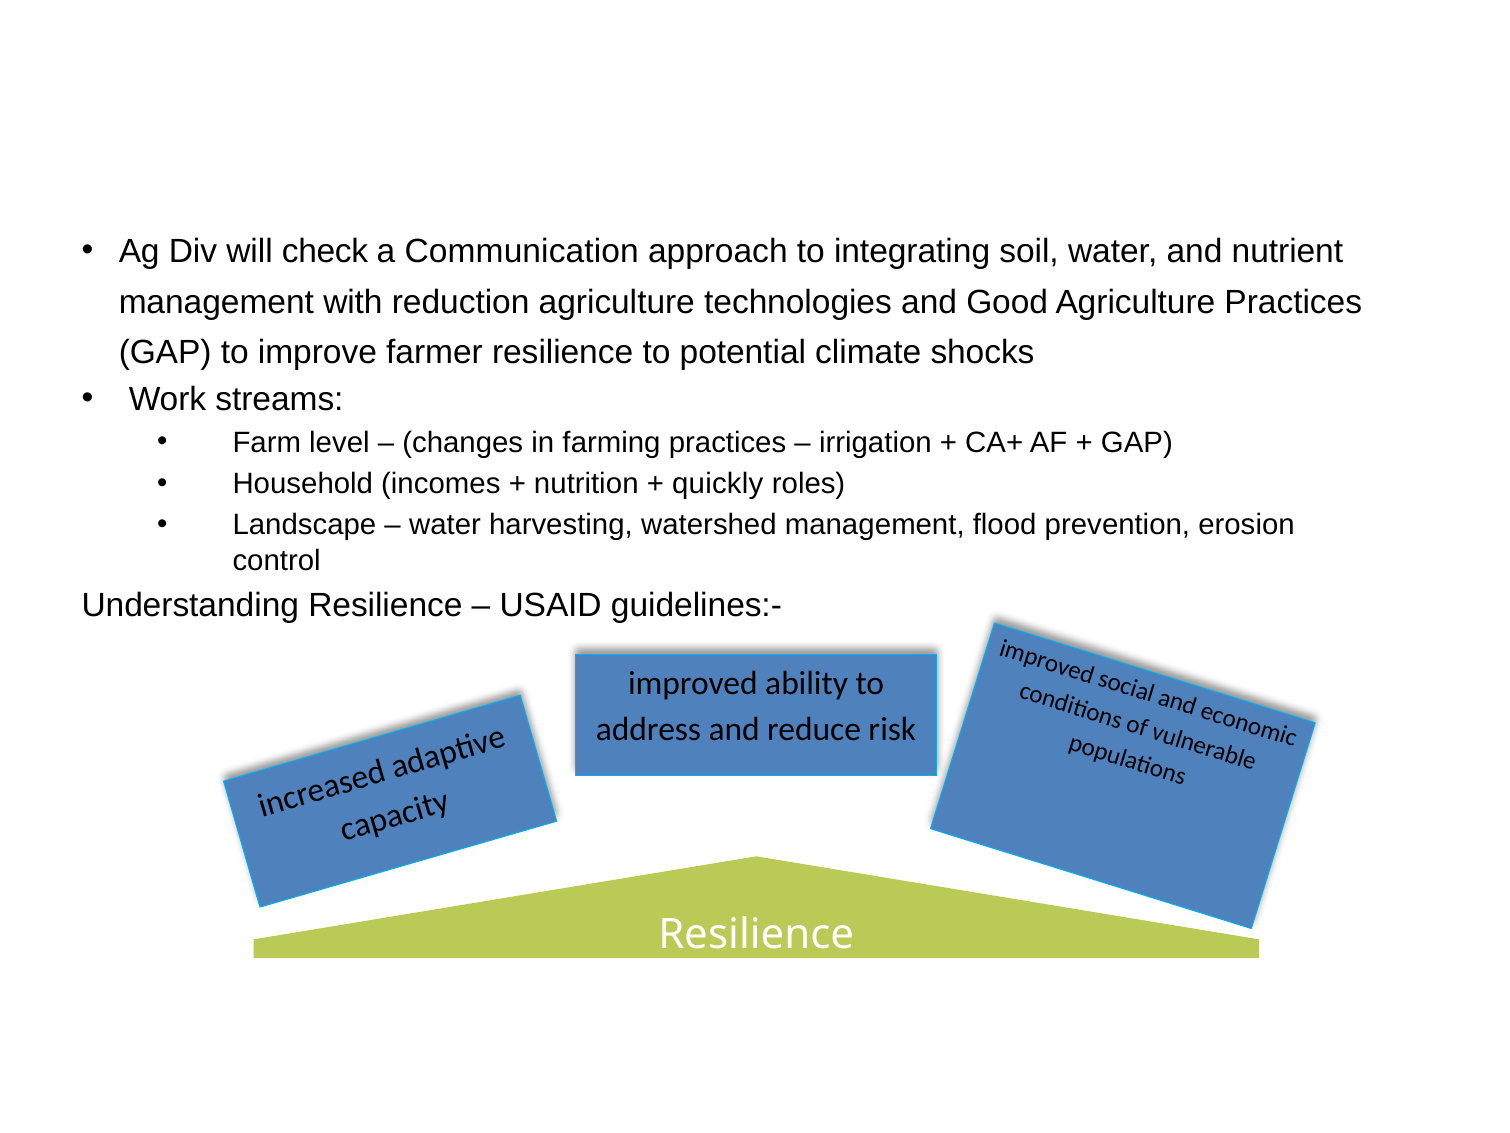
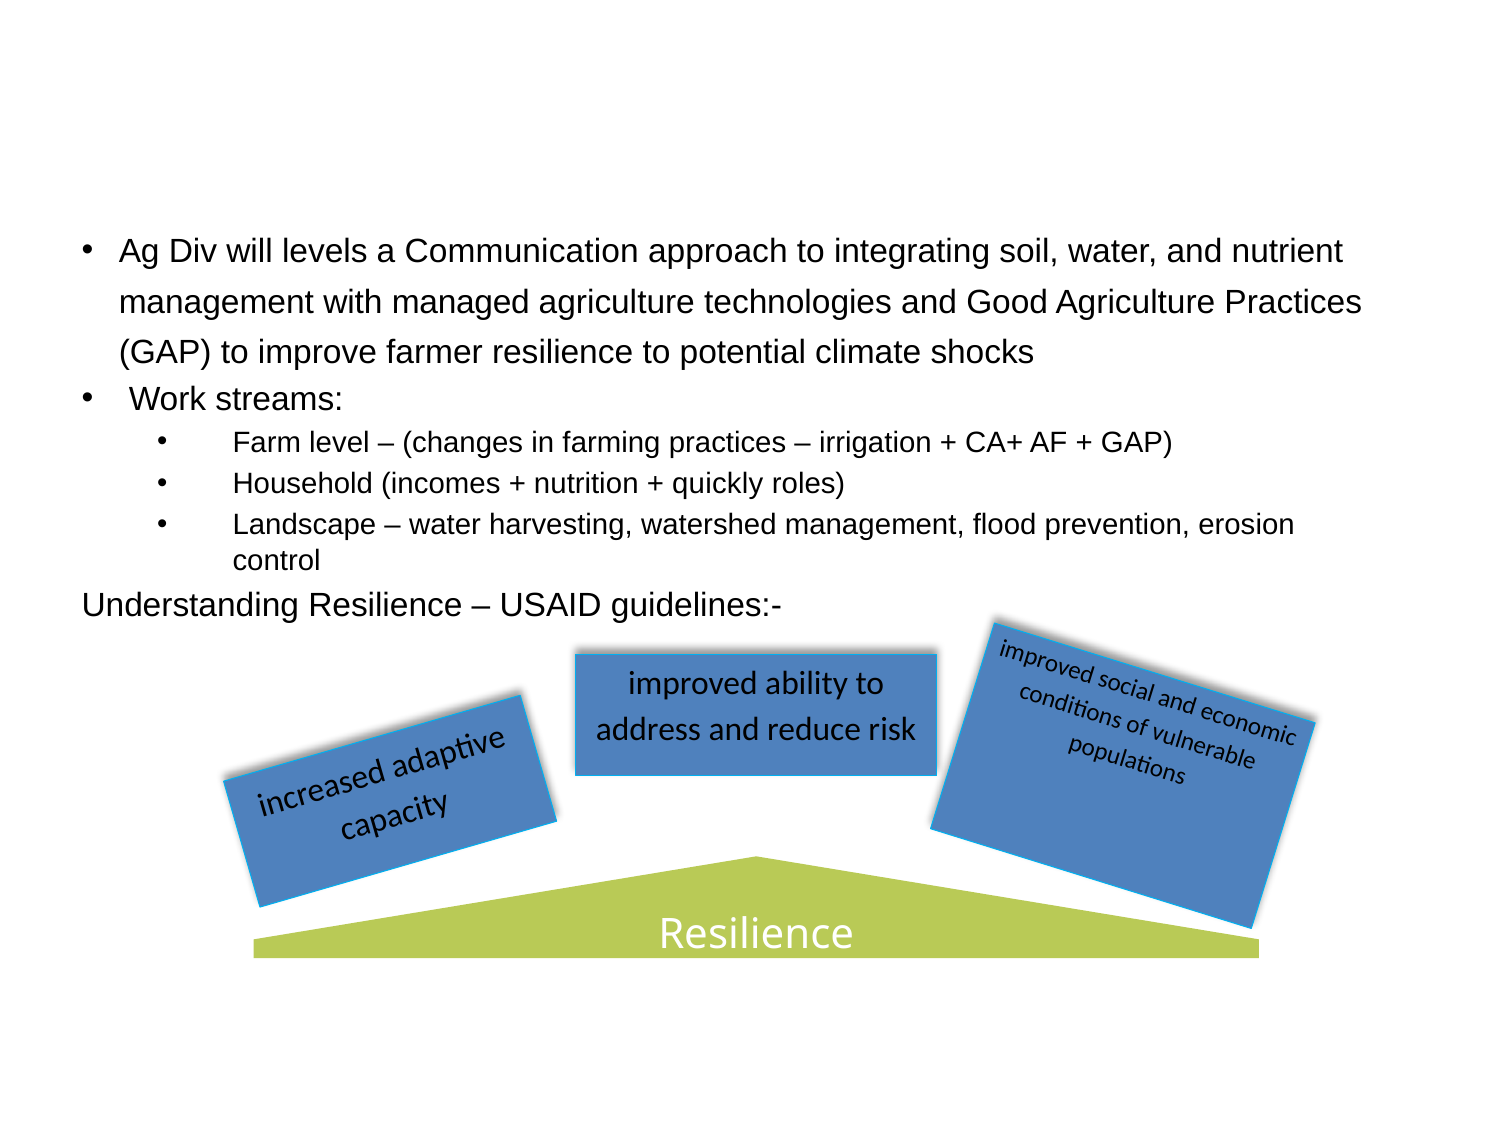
check: check -> levels
reduction: reduction -> managed
